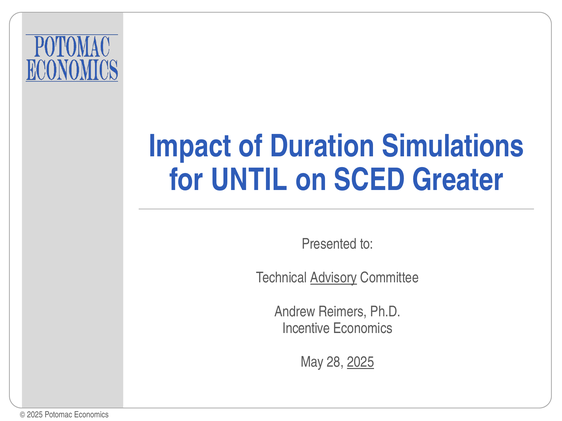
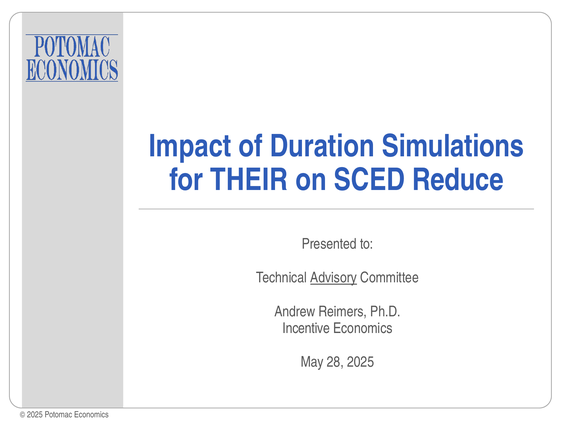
UNTIL: UNTIL -> THEIR
Greater: Greater -> Reduce
2025 at (361, 363) underline: present -> none
